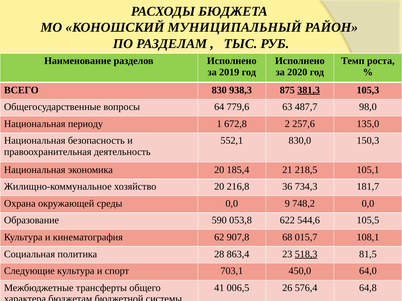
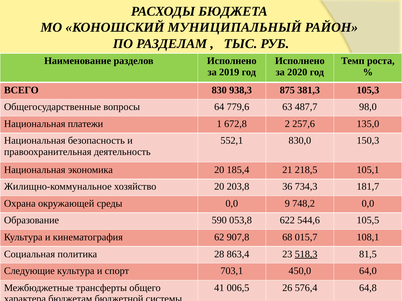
381,3 underline: present -> none
периоду: периоду -> платежи
216,8: 216,8 -> 203,8
